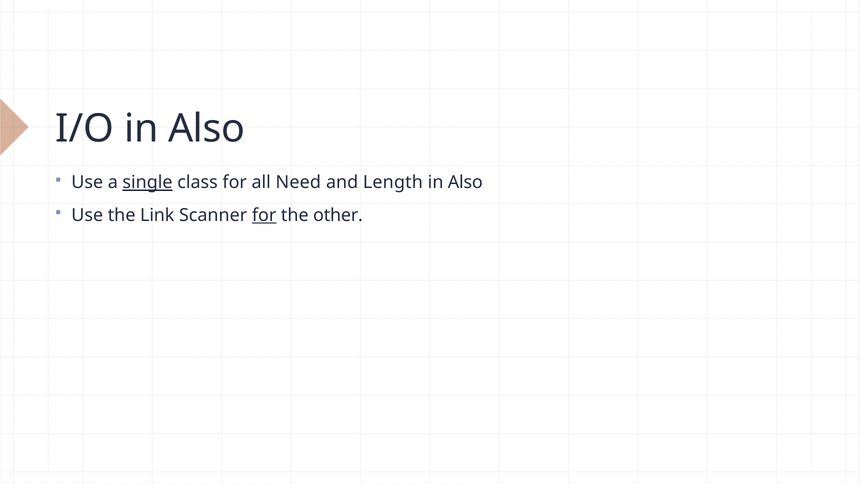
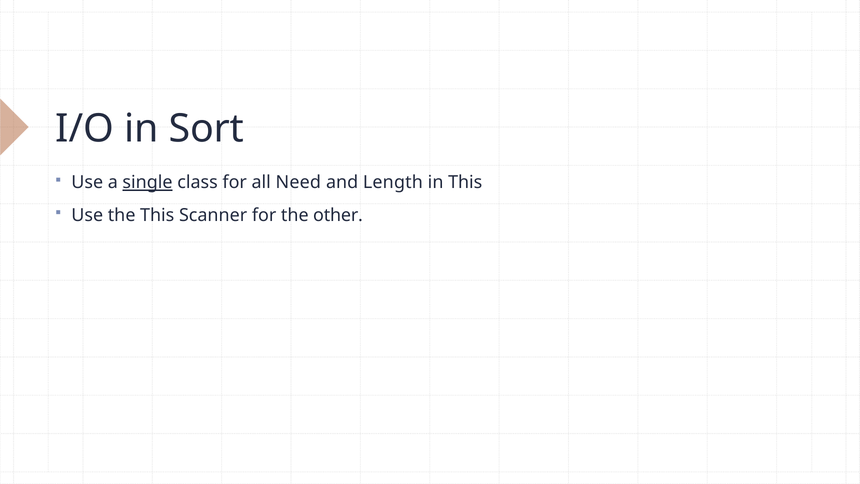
I/O in Also: Also -> Sort
Also at (465, 182): Also -> This
the Link: Link -> This
for at (264, 215) underline: present -> none
